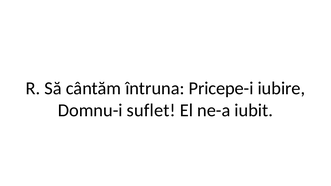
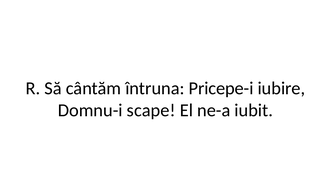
suflet: suflet -> scape
